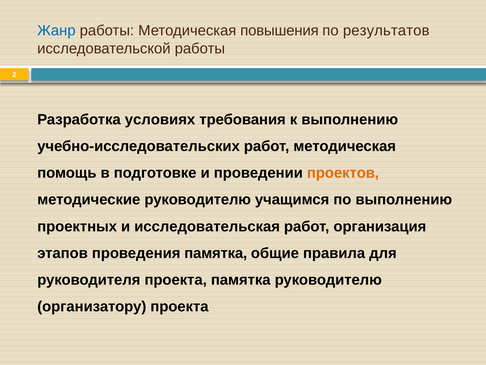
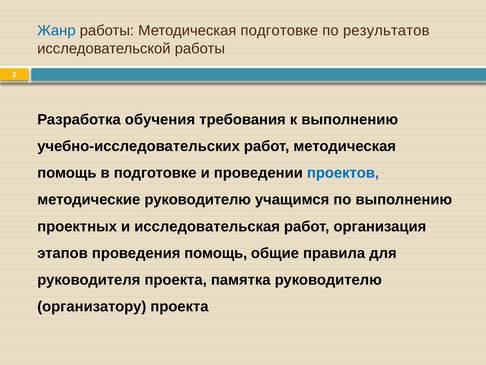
Методическая повышения: повышения -> подготовке
условиях: условиях -> обучения
проектов colour: orange -> blue
проведения памятка: памятка -> помощь
